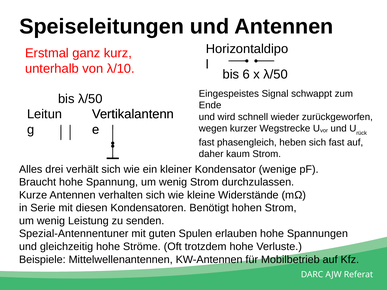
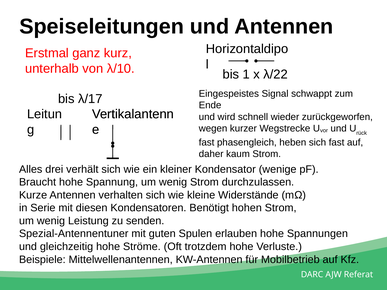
6: 6 -> 1
x λ/50: λ/50 -> λ/22
bis λ/50: λ/50 -> λ/17
